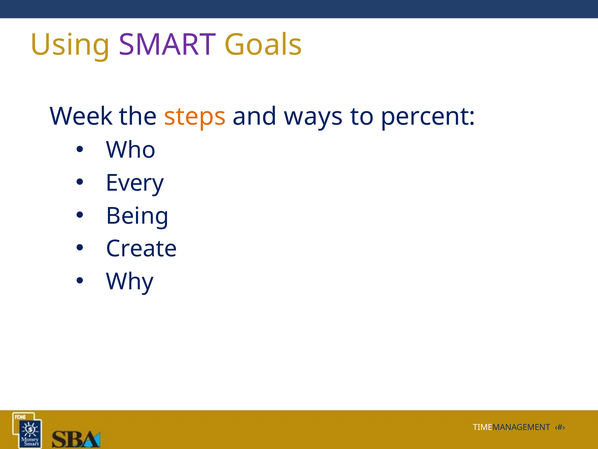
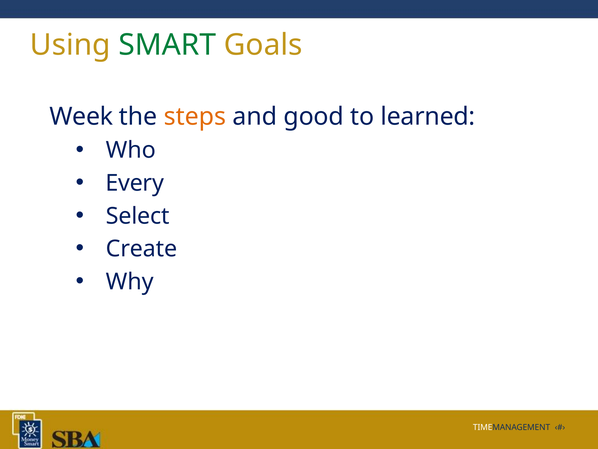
SMART colour: purple -> green
ways: ways -> good
percent: percent -> learned
Being: Being -> Select
